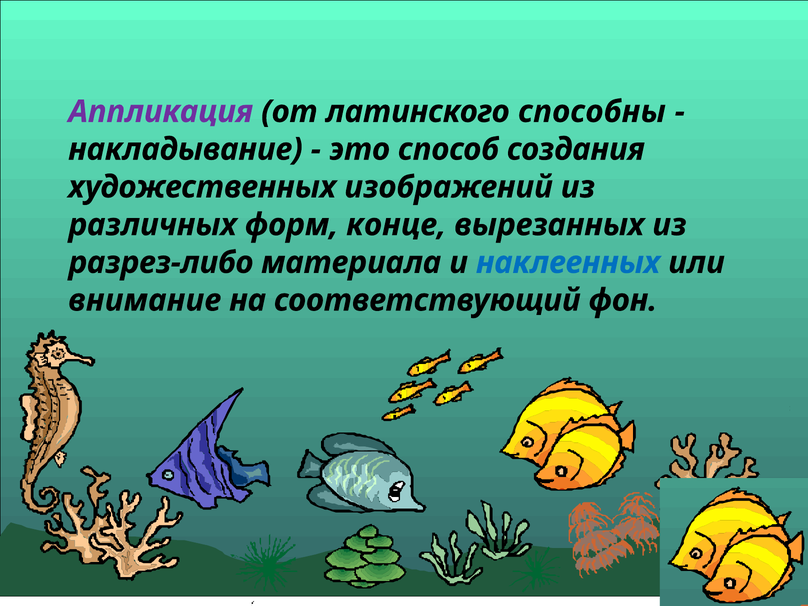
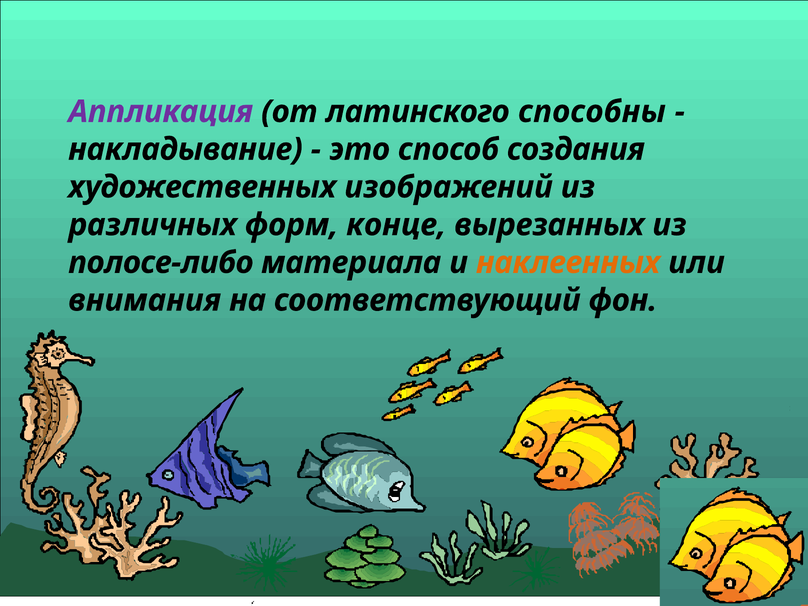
разрез-либо: разрез-либо -> полосе-либо
наклеенных colour: blue -> orange
внимание: внимание -> внимания
